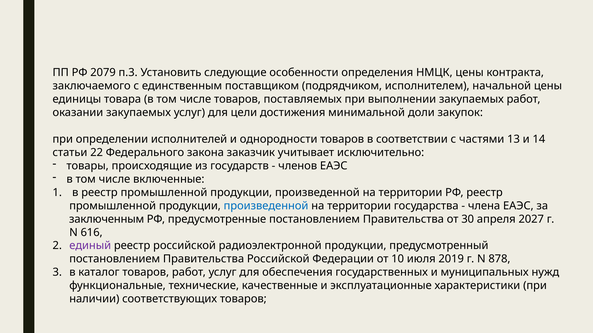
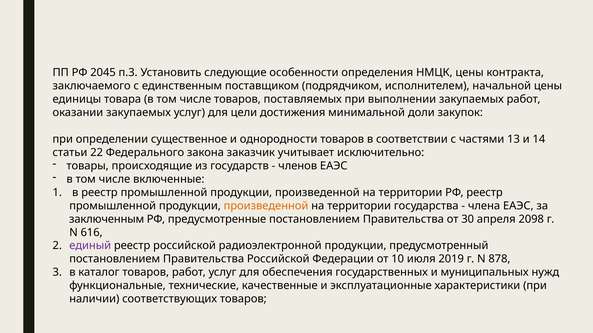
2079: 2079 -> 2045
исполнителей: исполнителей -> существенное
произведенной at (266, 206) colour: blue -> orange
2027: 2027 -> 2098
